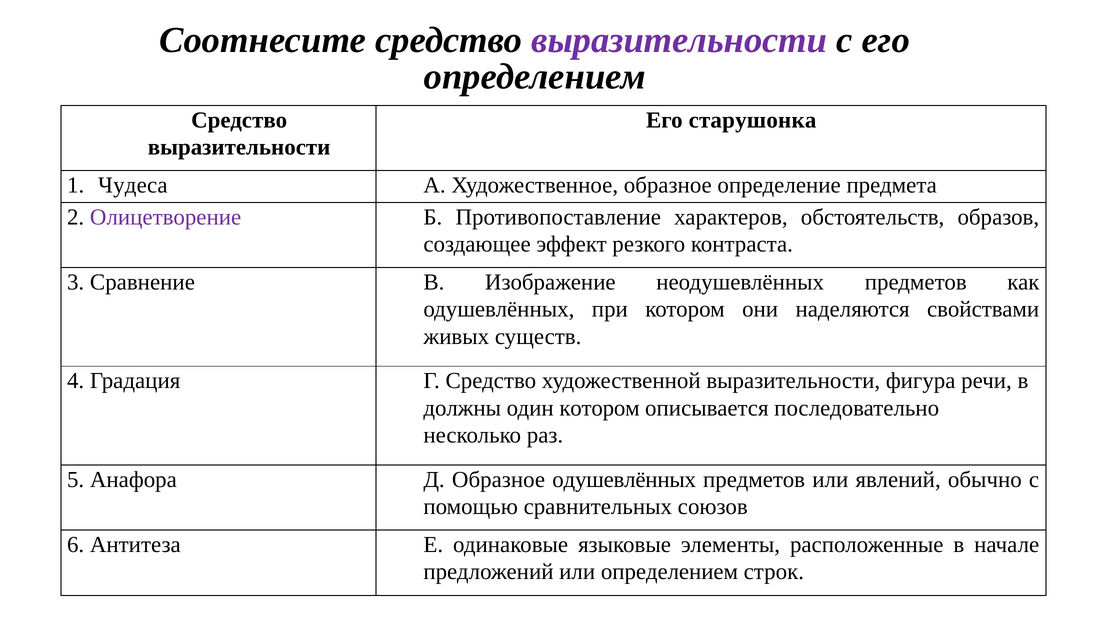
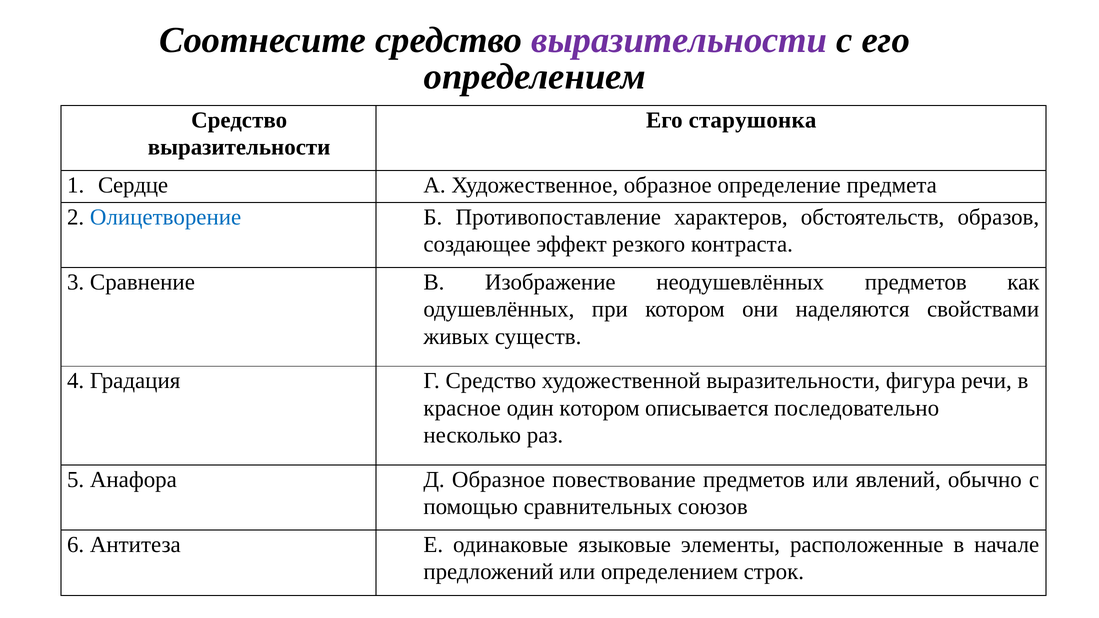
Чудеса: Чудеса -> Сердце
Олицетворение colour: purple -> blue
должны: должны -> красное
Образное одушевлённых: одушевлённых -> повествование
